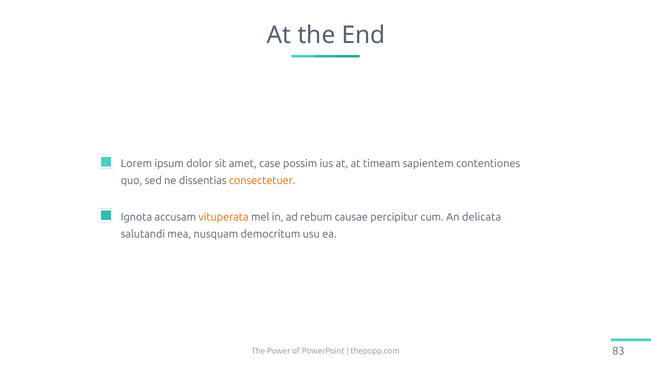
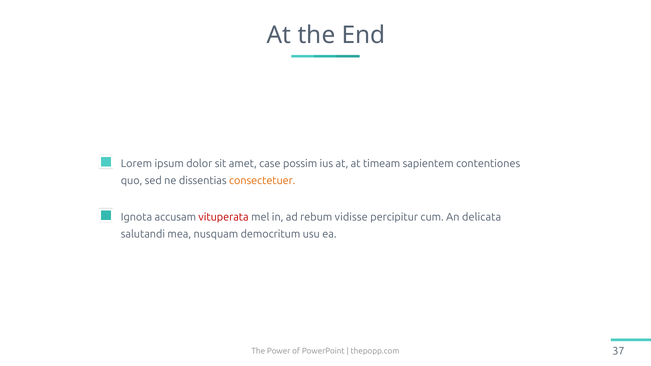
vituperata colour: orange -> red
causae: causae -> vidisse
83: 83 -> 37
